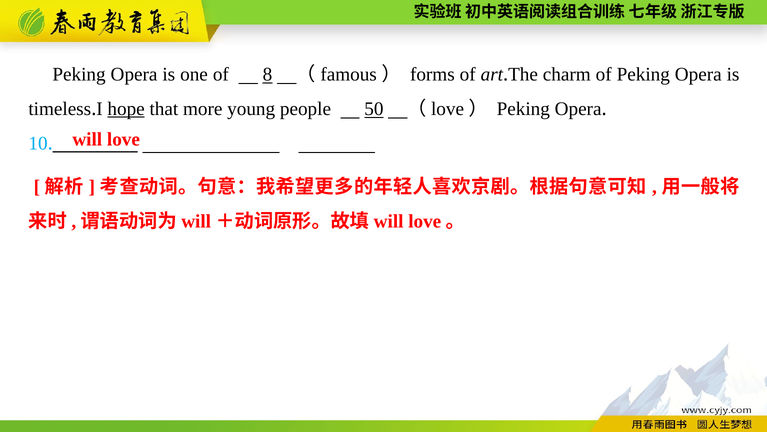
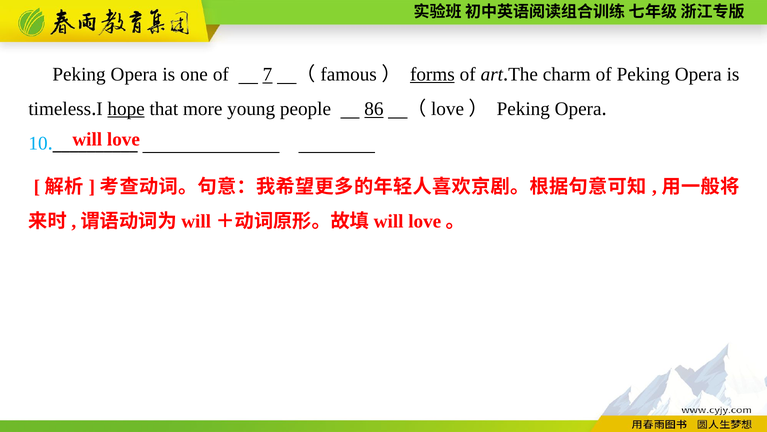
8: 8 -> 7
forms underline: none -> present
50: 50 -> 86
